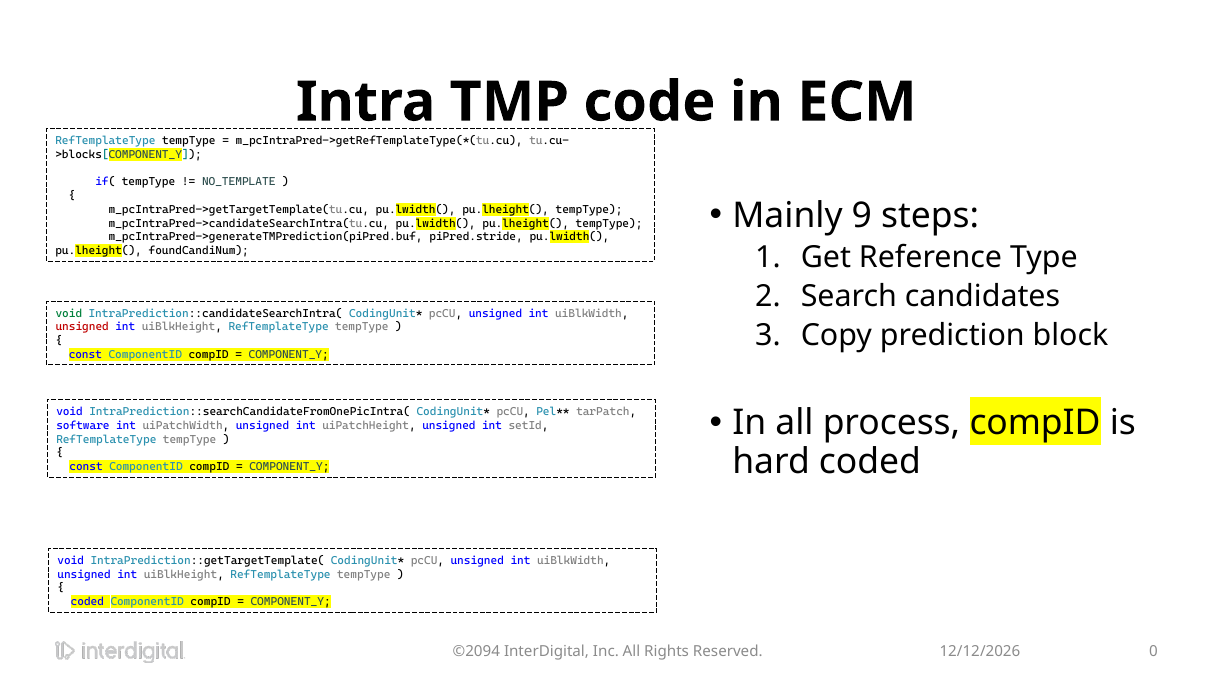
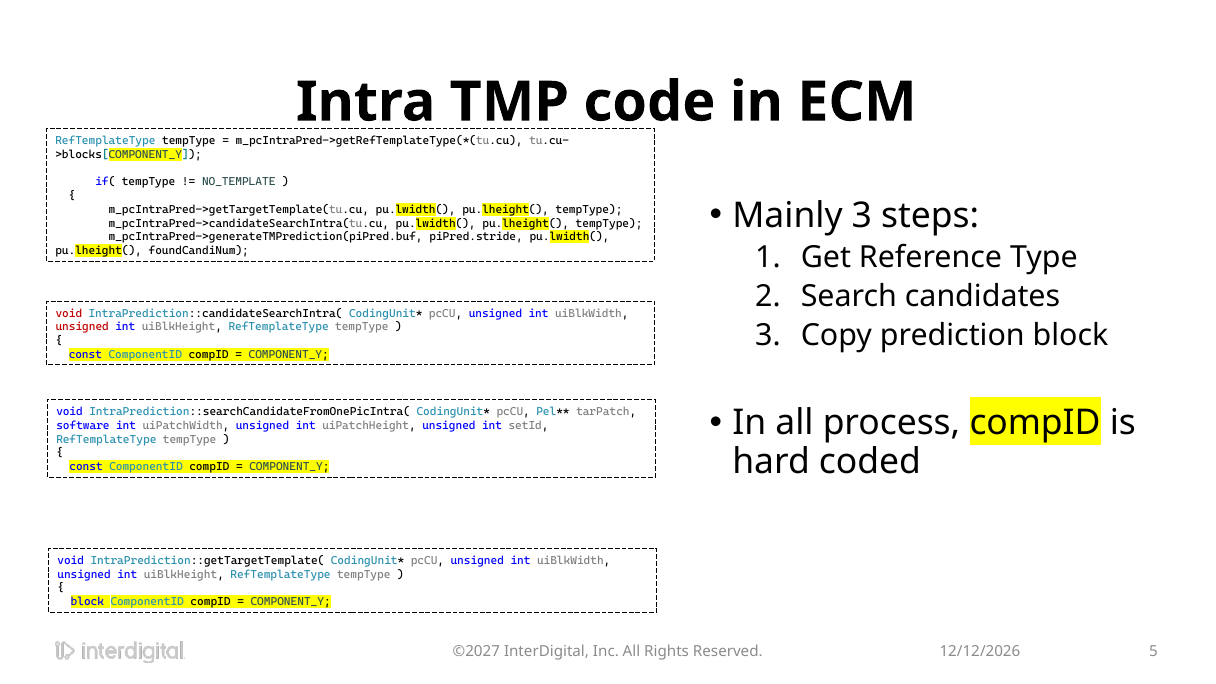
Mainly 9: 9 -> 3
void at (69, 313) colour: green -> red
coded at (87, 602): coded -> block
©2094: ©2094 -> ©2027
0: 0 -> 5
